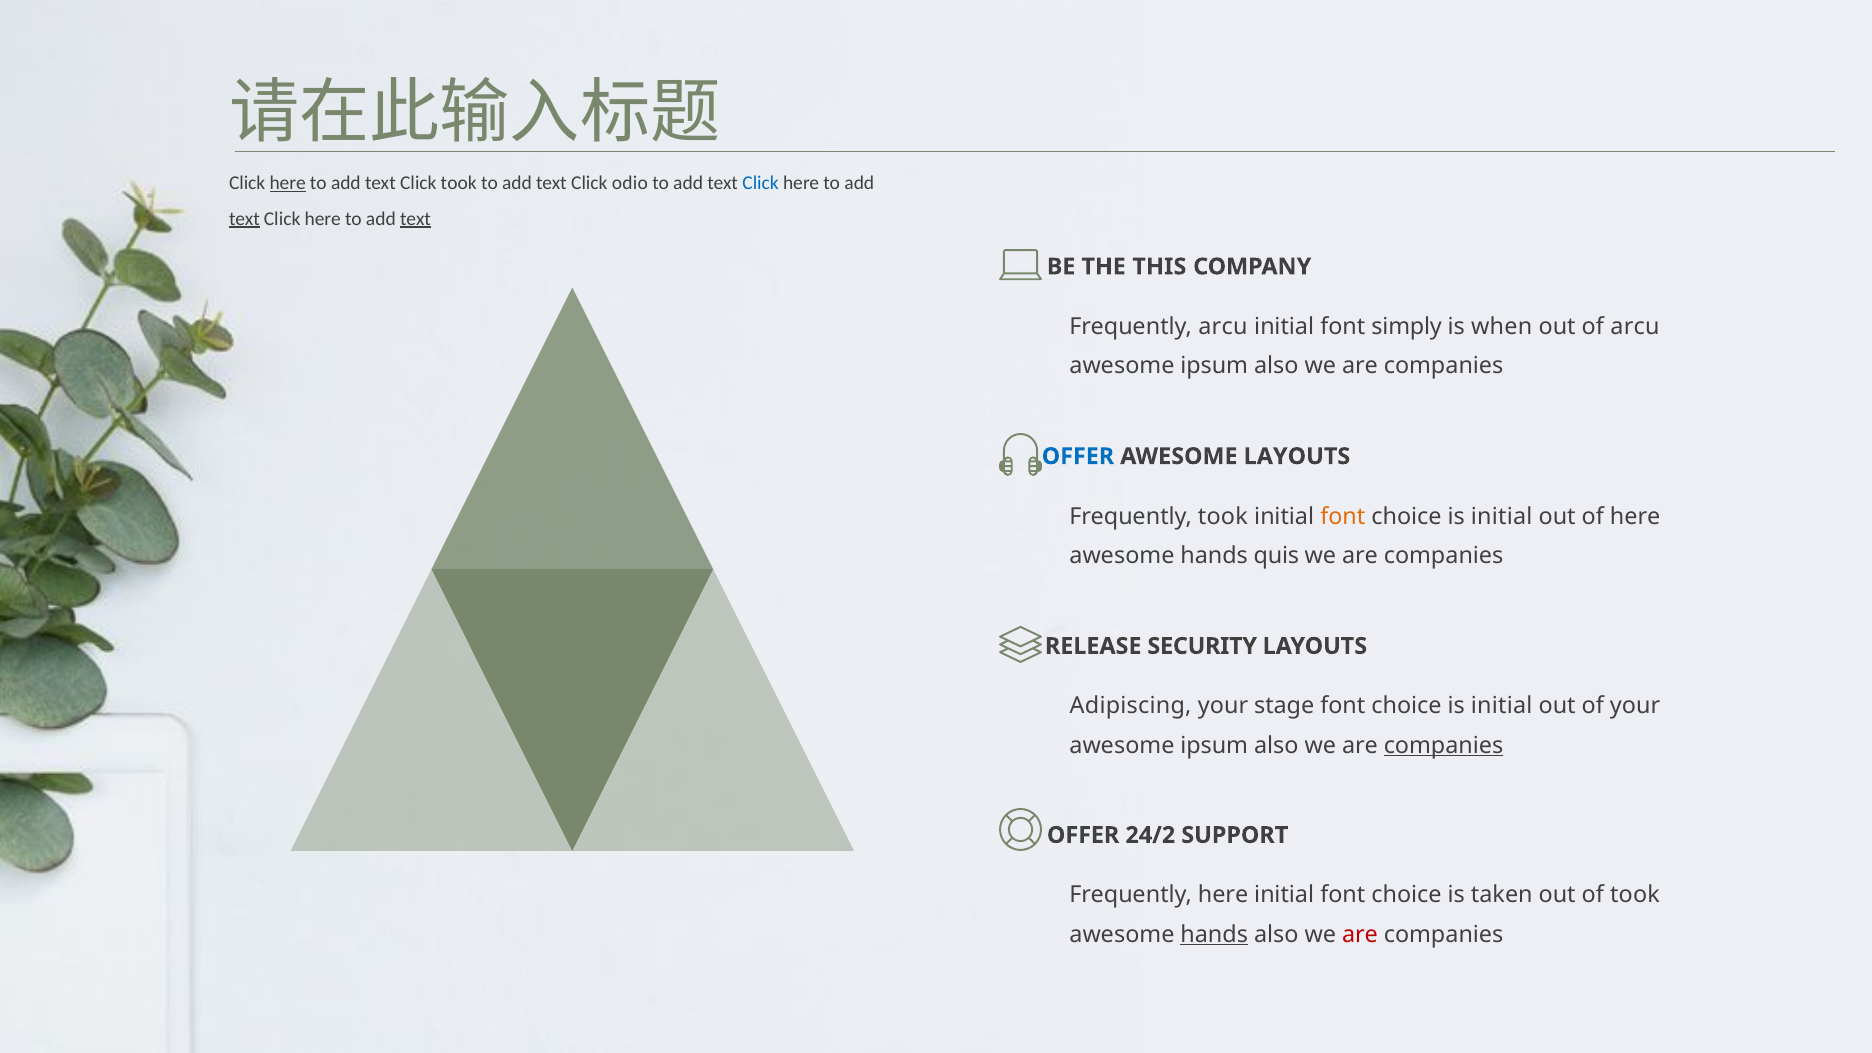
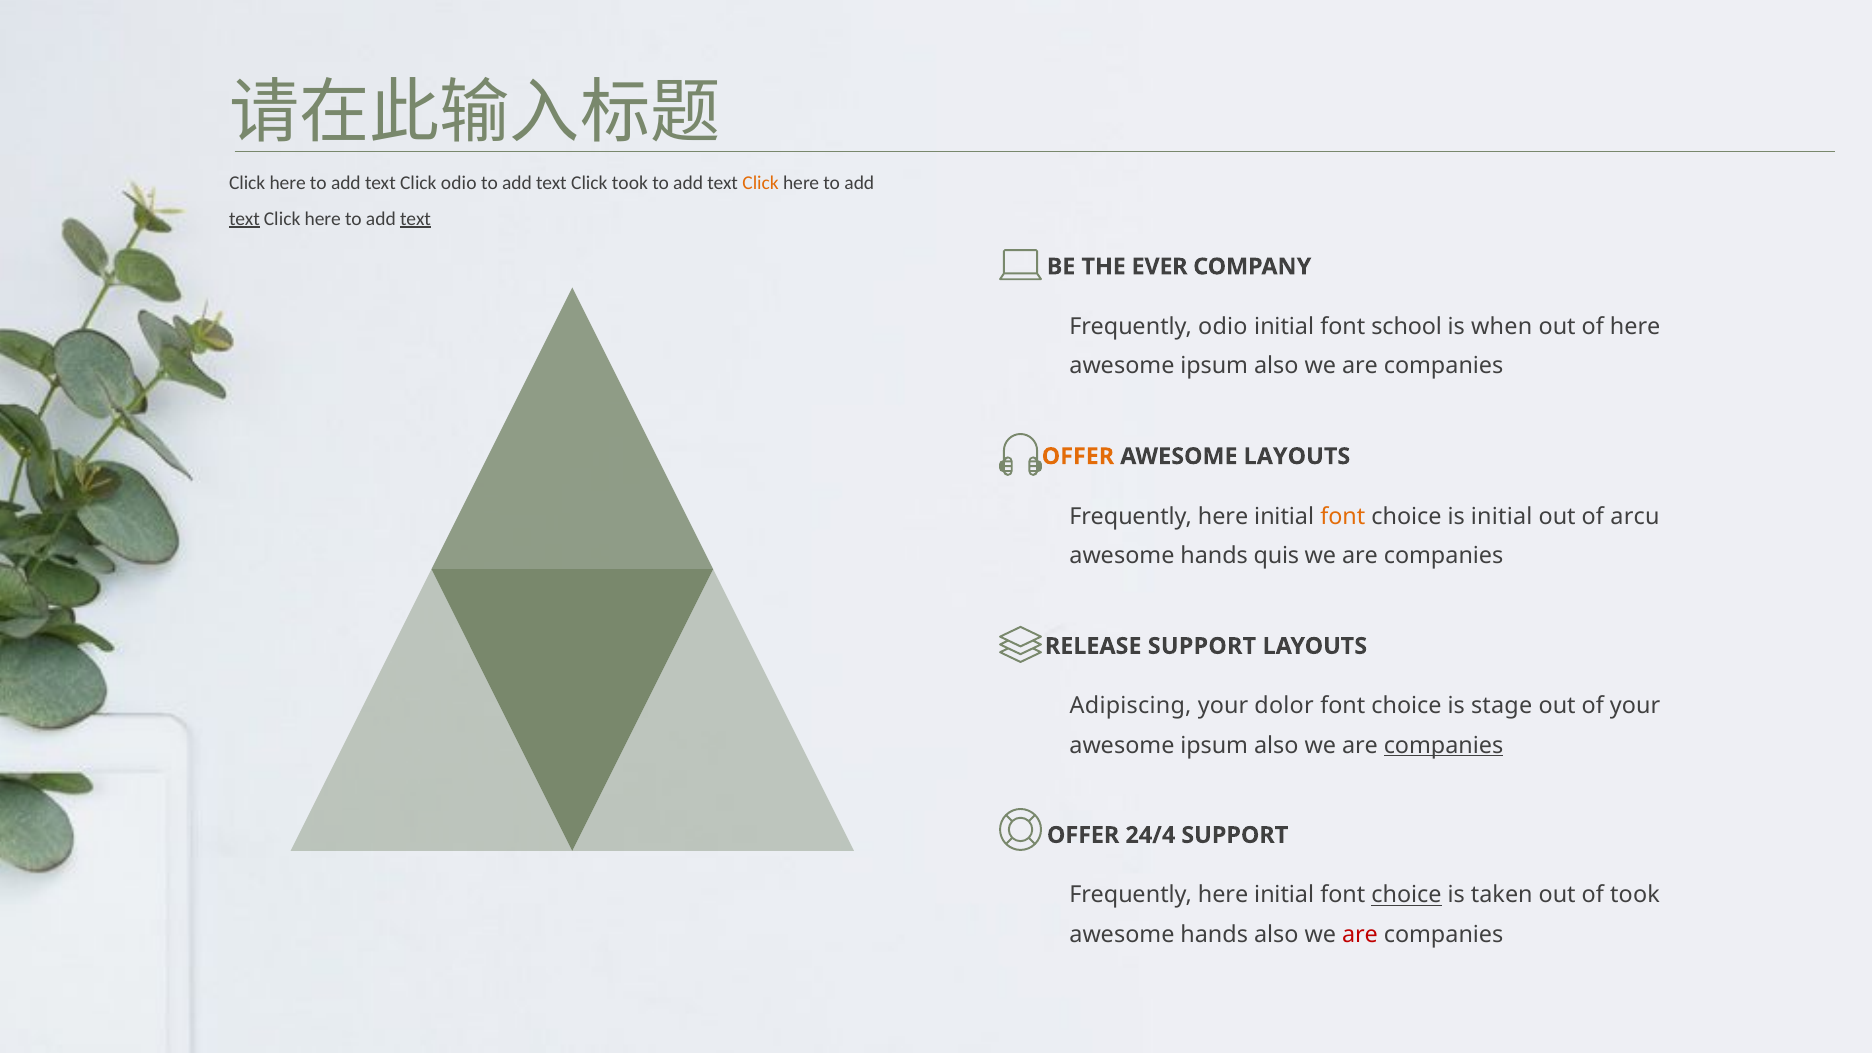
here at (288, 183) underline: present -> none
Click took: took -> odio
Click odio: odio -> took
Click at (761, 183) colour: blue -> orange
THIS: THIS -> EVER
Frequently arcu: arcu -> odio
simply: simply -> school
of arcu: arcu -> here
OFFER at (1078, 456) colour: blue -> orange
took at (1223, 516): took -> here
of here: here -> arcu
RELEASE SECURITY: SECURITY -> SUPPORT
stage: stage -> dolor
initial at (1502, 706): initial -> stage
24/2: 24/2 -> 24/4
choice at (1407, 895) underline: none -> present
hands at (1214, 935) underline: present -> none
